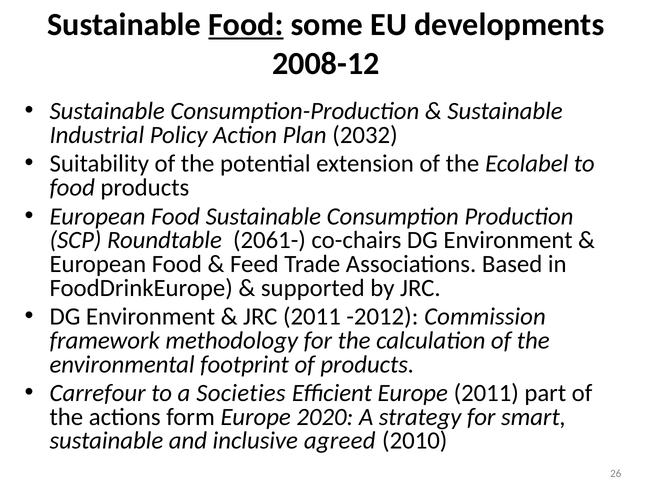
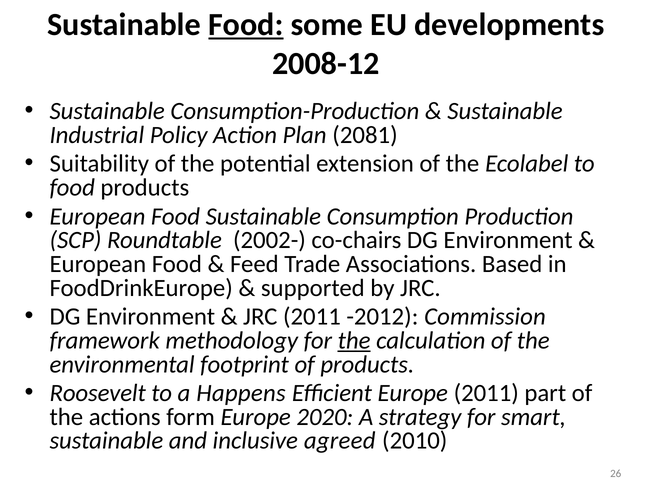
2032: 2032 -> 2081
2061-: 2061- -> 2002-
the at (354, 340) underline: none -> present
Carrefour: Carrefour -> Roosevelt
Societies: Societies -> Happens
